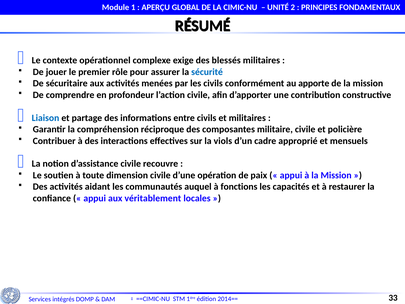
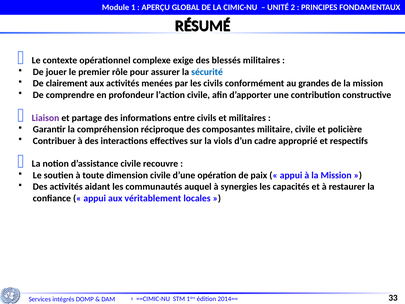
sécuritaire: sécuritaire -> clairement
apporte: apporte -> grandes
Liaison colour: blue -> purple
mensuels: mensuels -> respectifs
fonctions: fonctions -> synergies
